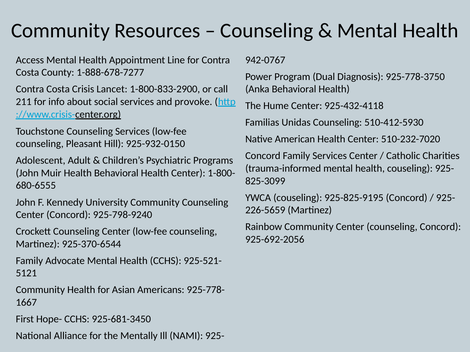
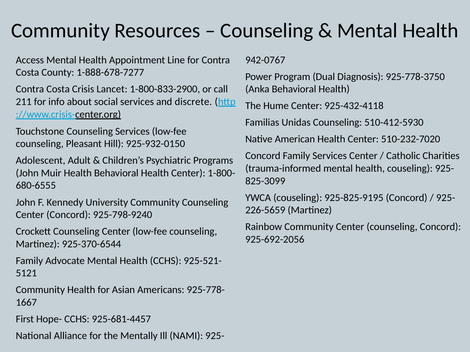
provoke: provoke -> discrete
925-681-3450: 925-681-3450 -> 925-681-4457
